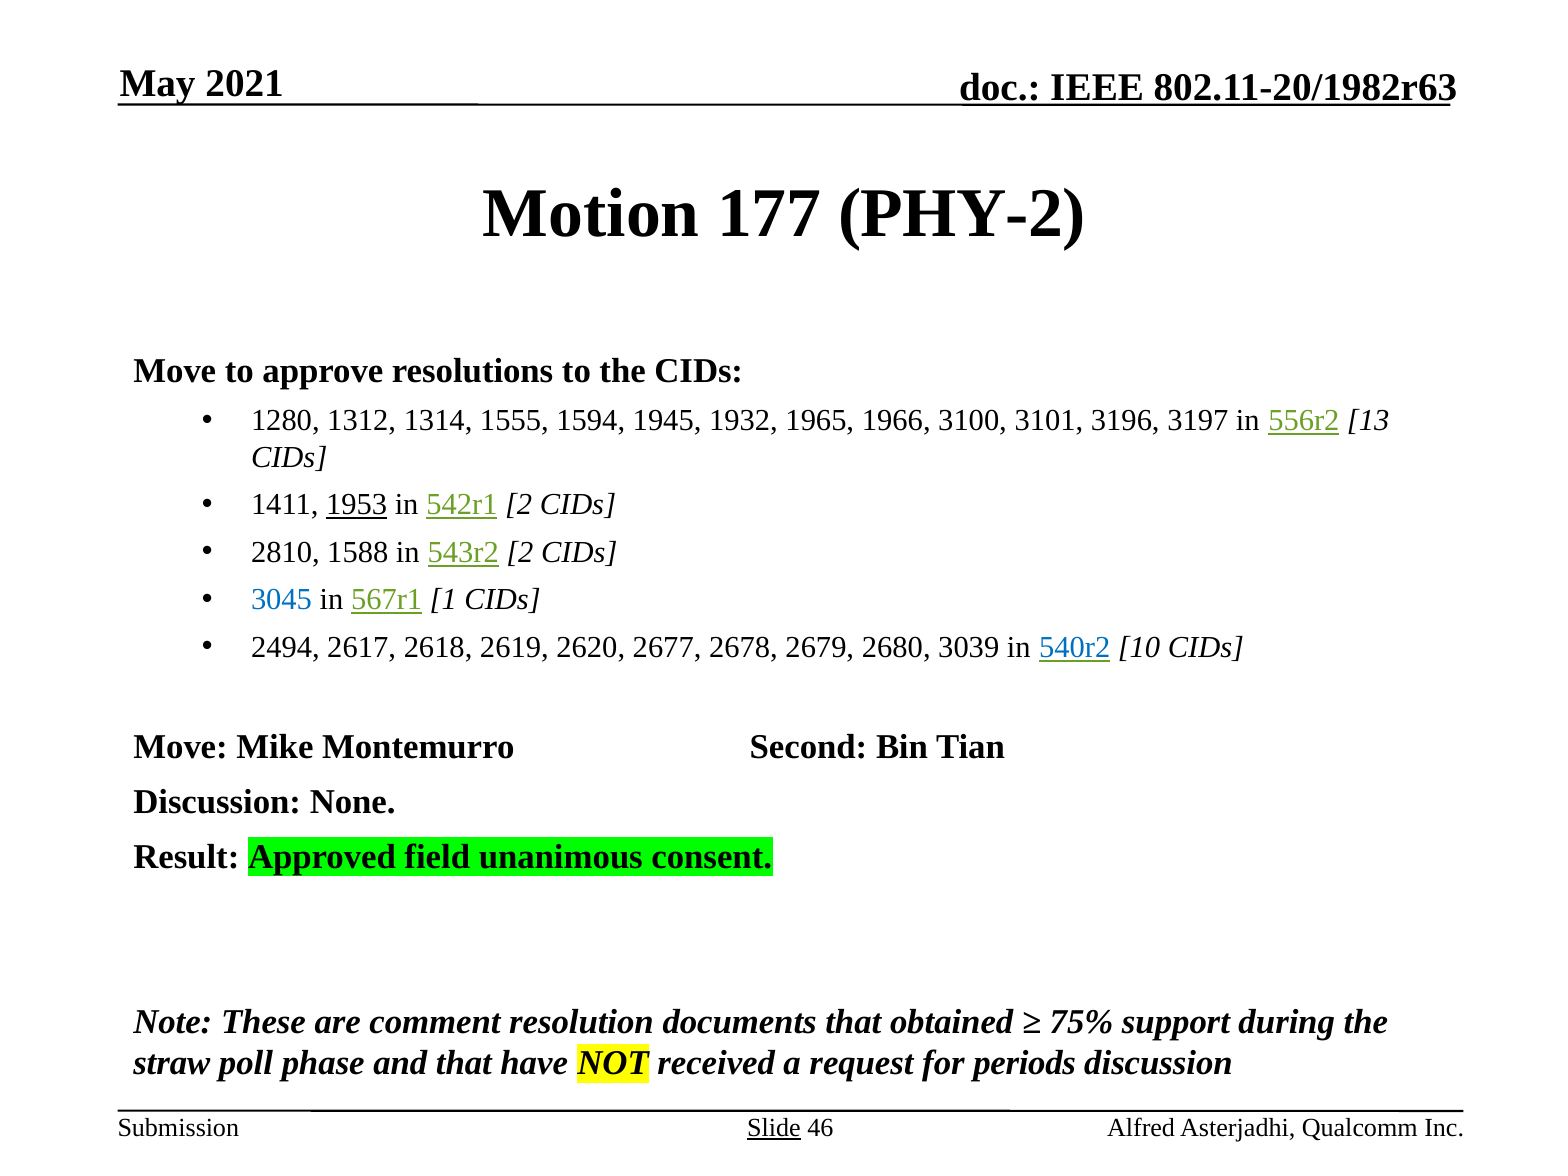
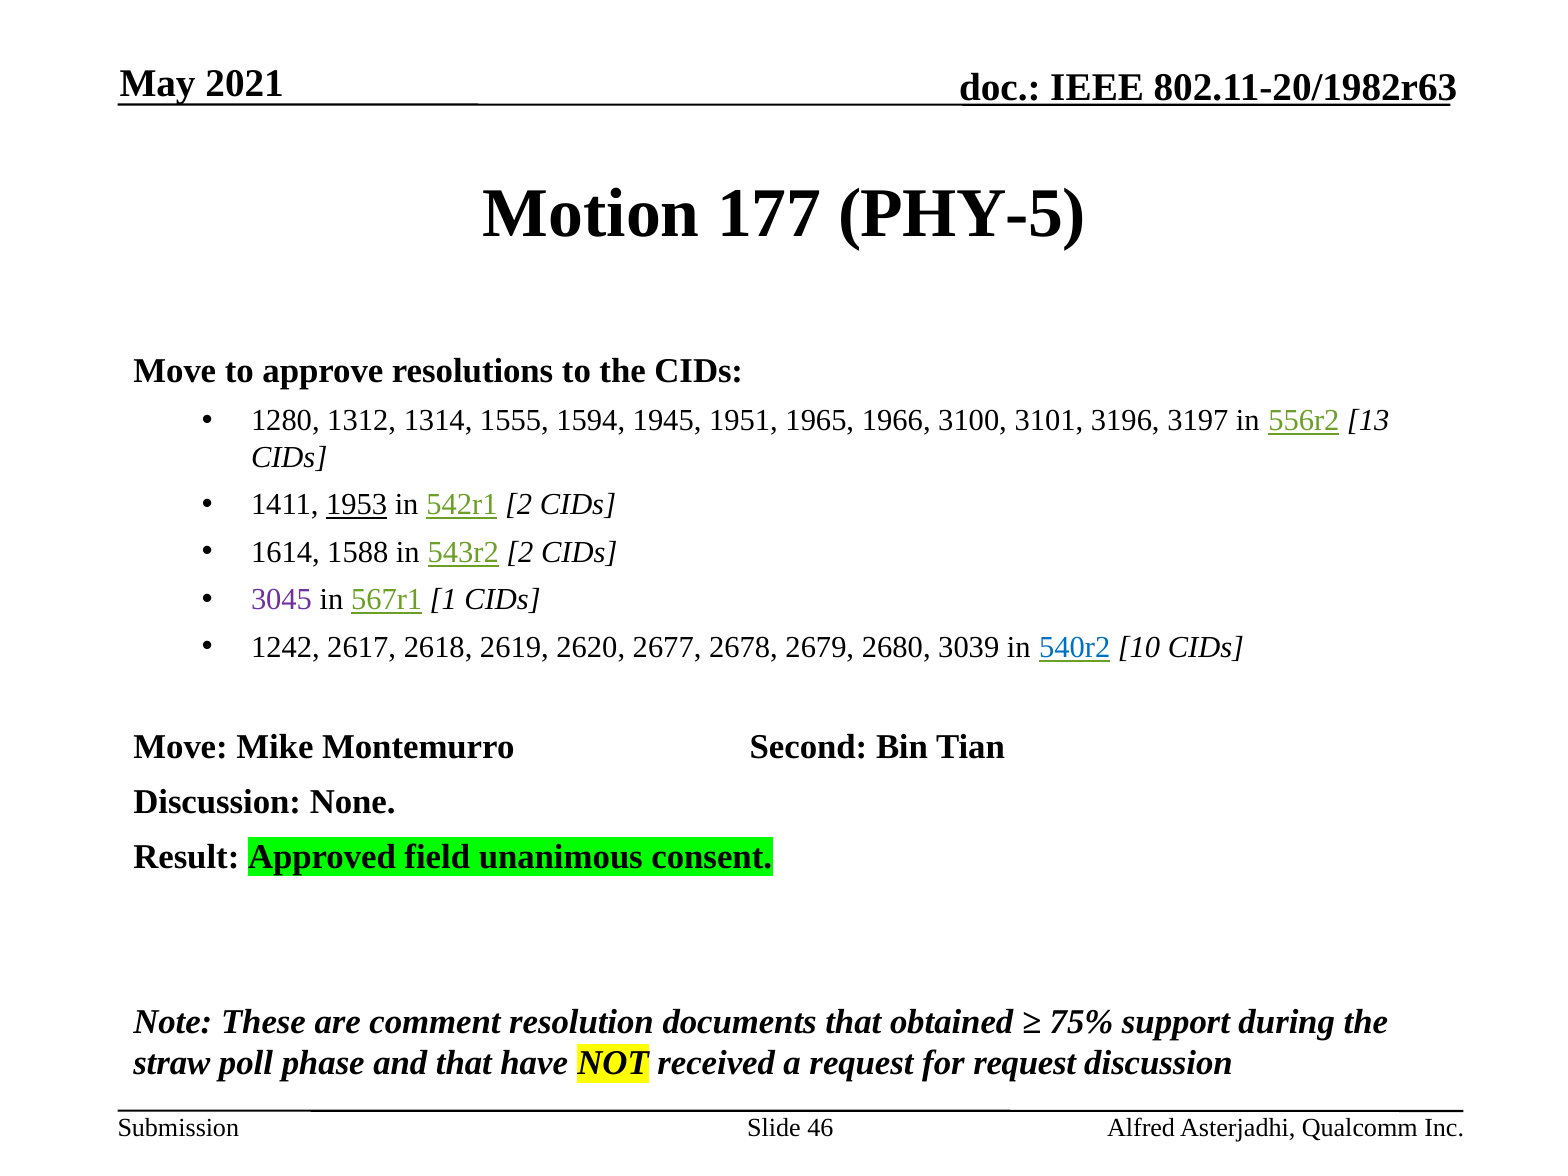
PHY-2: PHY-2 -> PHY-5
1932: 1932 -> 1951
2810: 2810 -> 1614
3045 colour: blue -> purple
2494: 2494 -> 1242
for periods: periods -> request
Slide underline: present -> none
